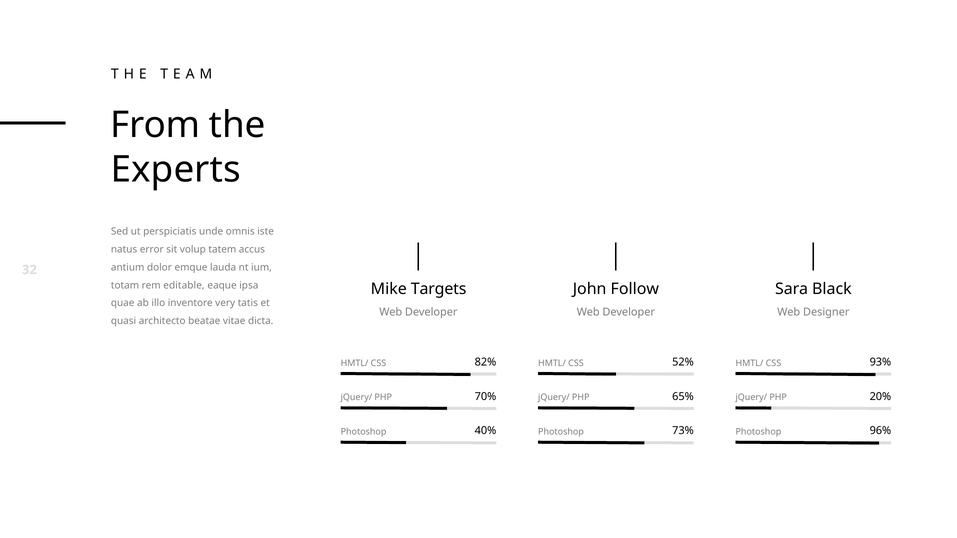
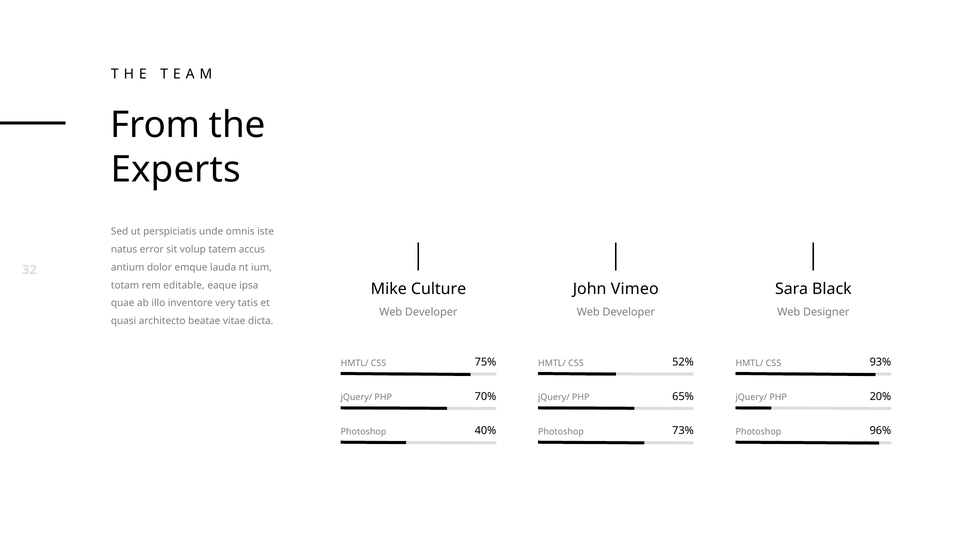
Targets: Targets -> Culture
Follow: Follow -> Vimeo
82%: 82% -> 75%
